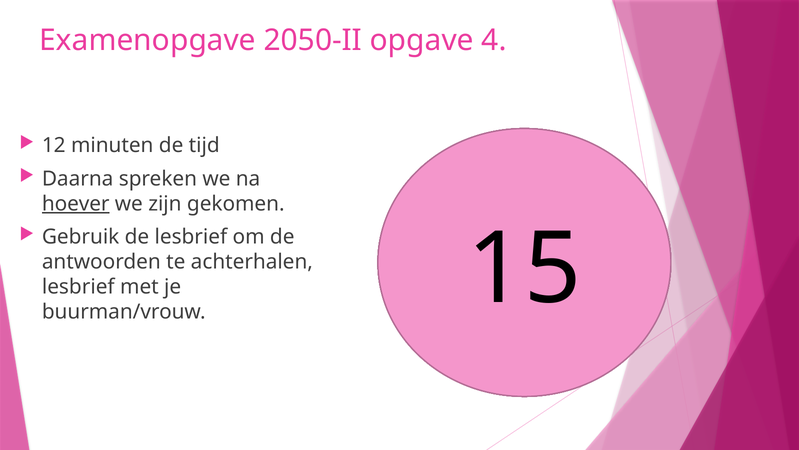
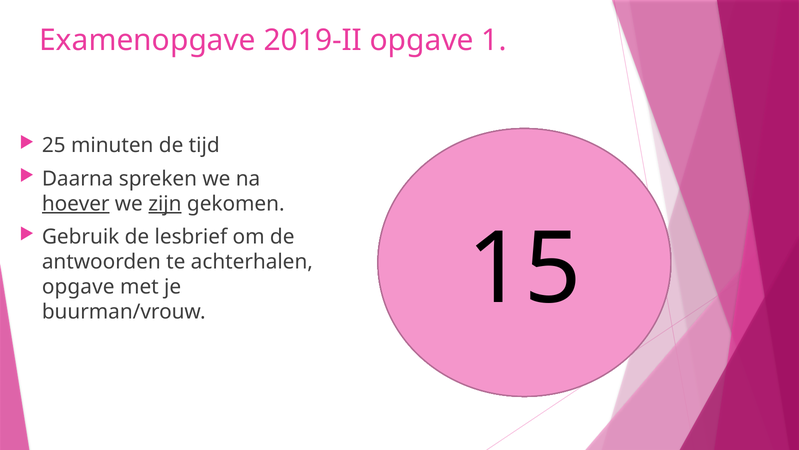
2050-II: 2050-II -> 2019-II
4: 4 -> 1
12 at (54, 145): 12 -> 25
zijn underline: none -> present
lesbrief at (78, 287): lesbrief -> opgave
